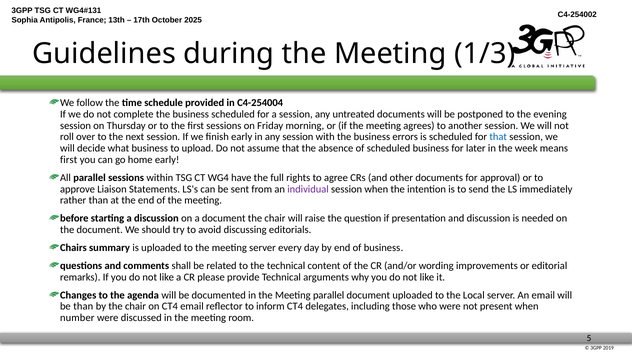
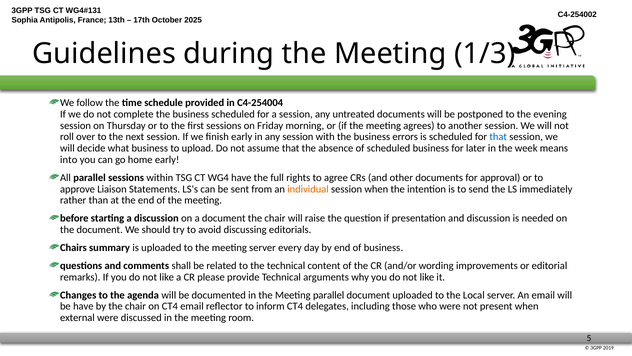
first at (69, 159): first -> into
individual colour: purple -> orange
be than: than -> have
number: number -> external
